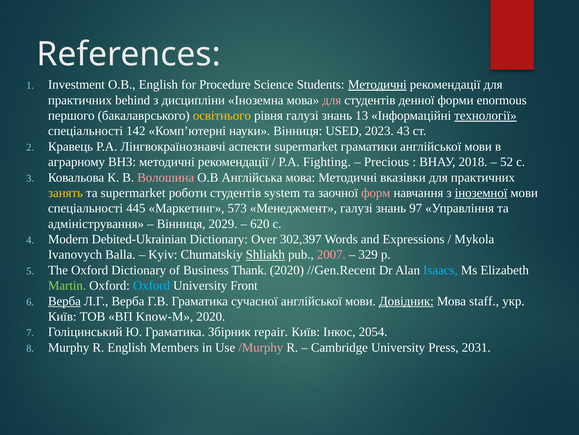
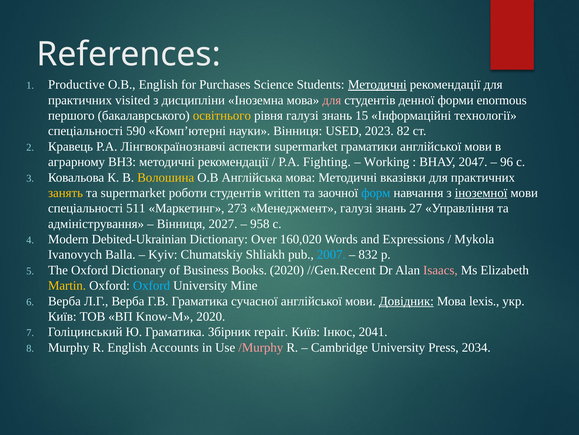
Investment: Investment -> Productive
Procedure: Procedure -> Purchases
behind: behind -> visited
13: 13 -> 15
технології underline: present -> none
142: 142 -> 590
43: 43 -> 82
Precious: Precious -> Working
2018: 2018 -> 2047
52: 52 -> 96
Волошина colour: pink -> yellow
system: system -> written
форм colour: pink -> light blue
445: 445 -> 511
573: 573 -> 273
97: 97 -> 27
2029: 2029 -> 2027
620: 620 -> 958
302,397: 302,397 -> 160,020
Shliakh underline: present -> none
2007 colour: pink -> light blue
329: 329 -> 832
Thank: Thank -> Books
Isaacs colour: light blue -> pink
Martin colour: light green -> yellow
Front: Front -> Mine
Верба at (64, 301) underline: present -> none
staff: staff -> lexis
2054: 2054 -> 2041
Members: Members -> Accounts
2031: 2031 -> 2034
